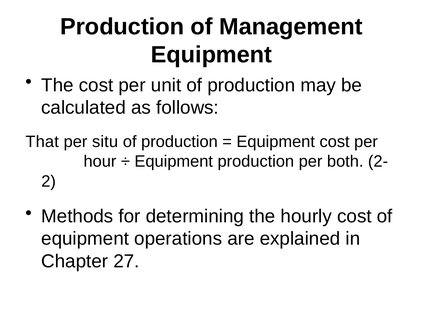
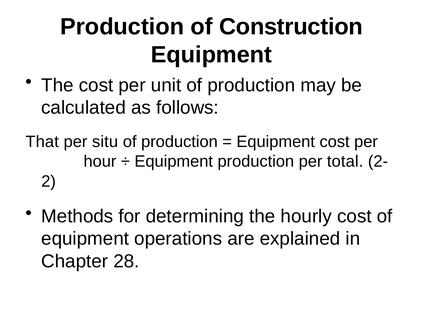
Management: Management -> Construction
both: both -> total
27: 27 -> 28
